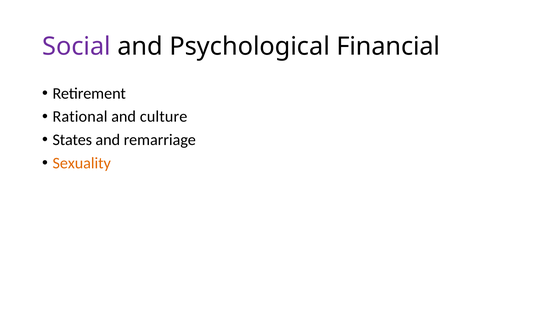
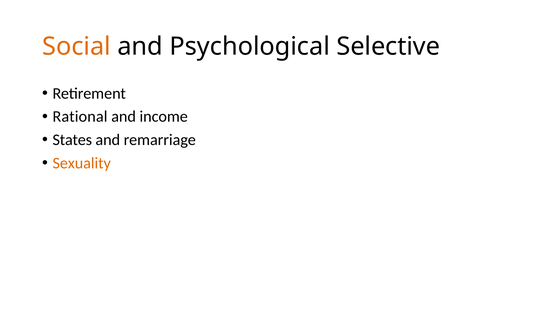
Social colour: purple -> orange
Financial: Financial -> Selective
culture: culture -> income
